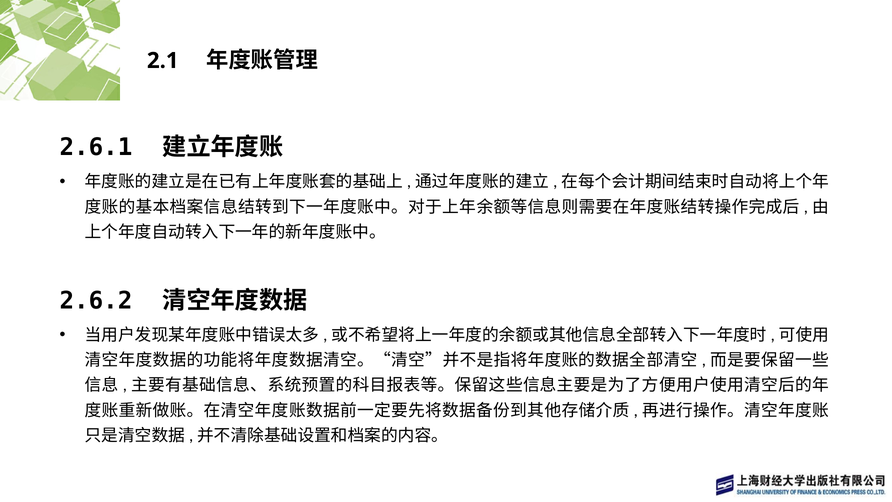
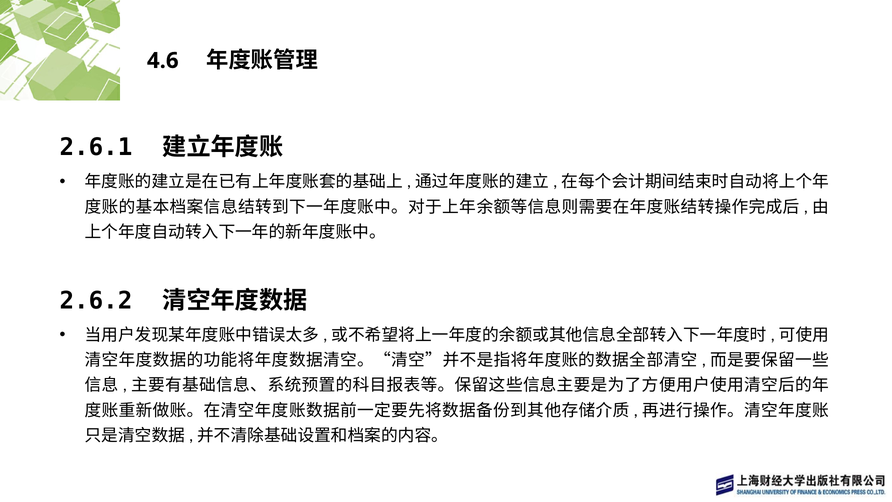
2.1: 2.1 -> 4.6
